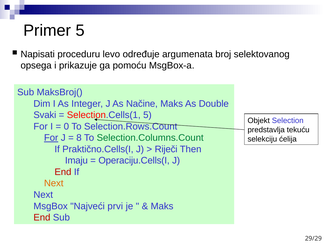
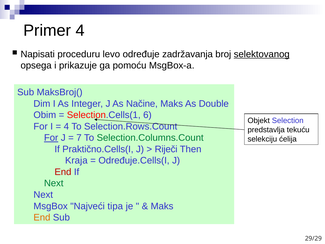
Primer 5: 5 -> 4
argumenata: argumenata -> zadržavanja
selektovanog underline: none -> present
Svaki: Svaki -> Obim
Selection.Cells(1 5: 5 -> 6
0 at (66, 126): 0 -> 4
8: 8 -> 7
Imaju: Imaju -> Kraja
Operaciju.Cells(I: Operaciju.Cells(I -> Određuje.Cells(I
Next at (54, 183) colour: orange -> green
prvi: prvi -> tipa
End at (42, 217) colour: red -> orange
